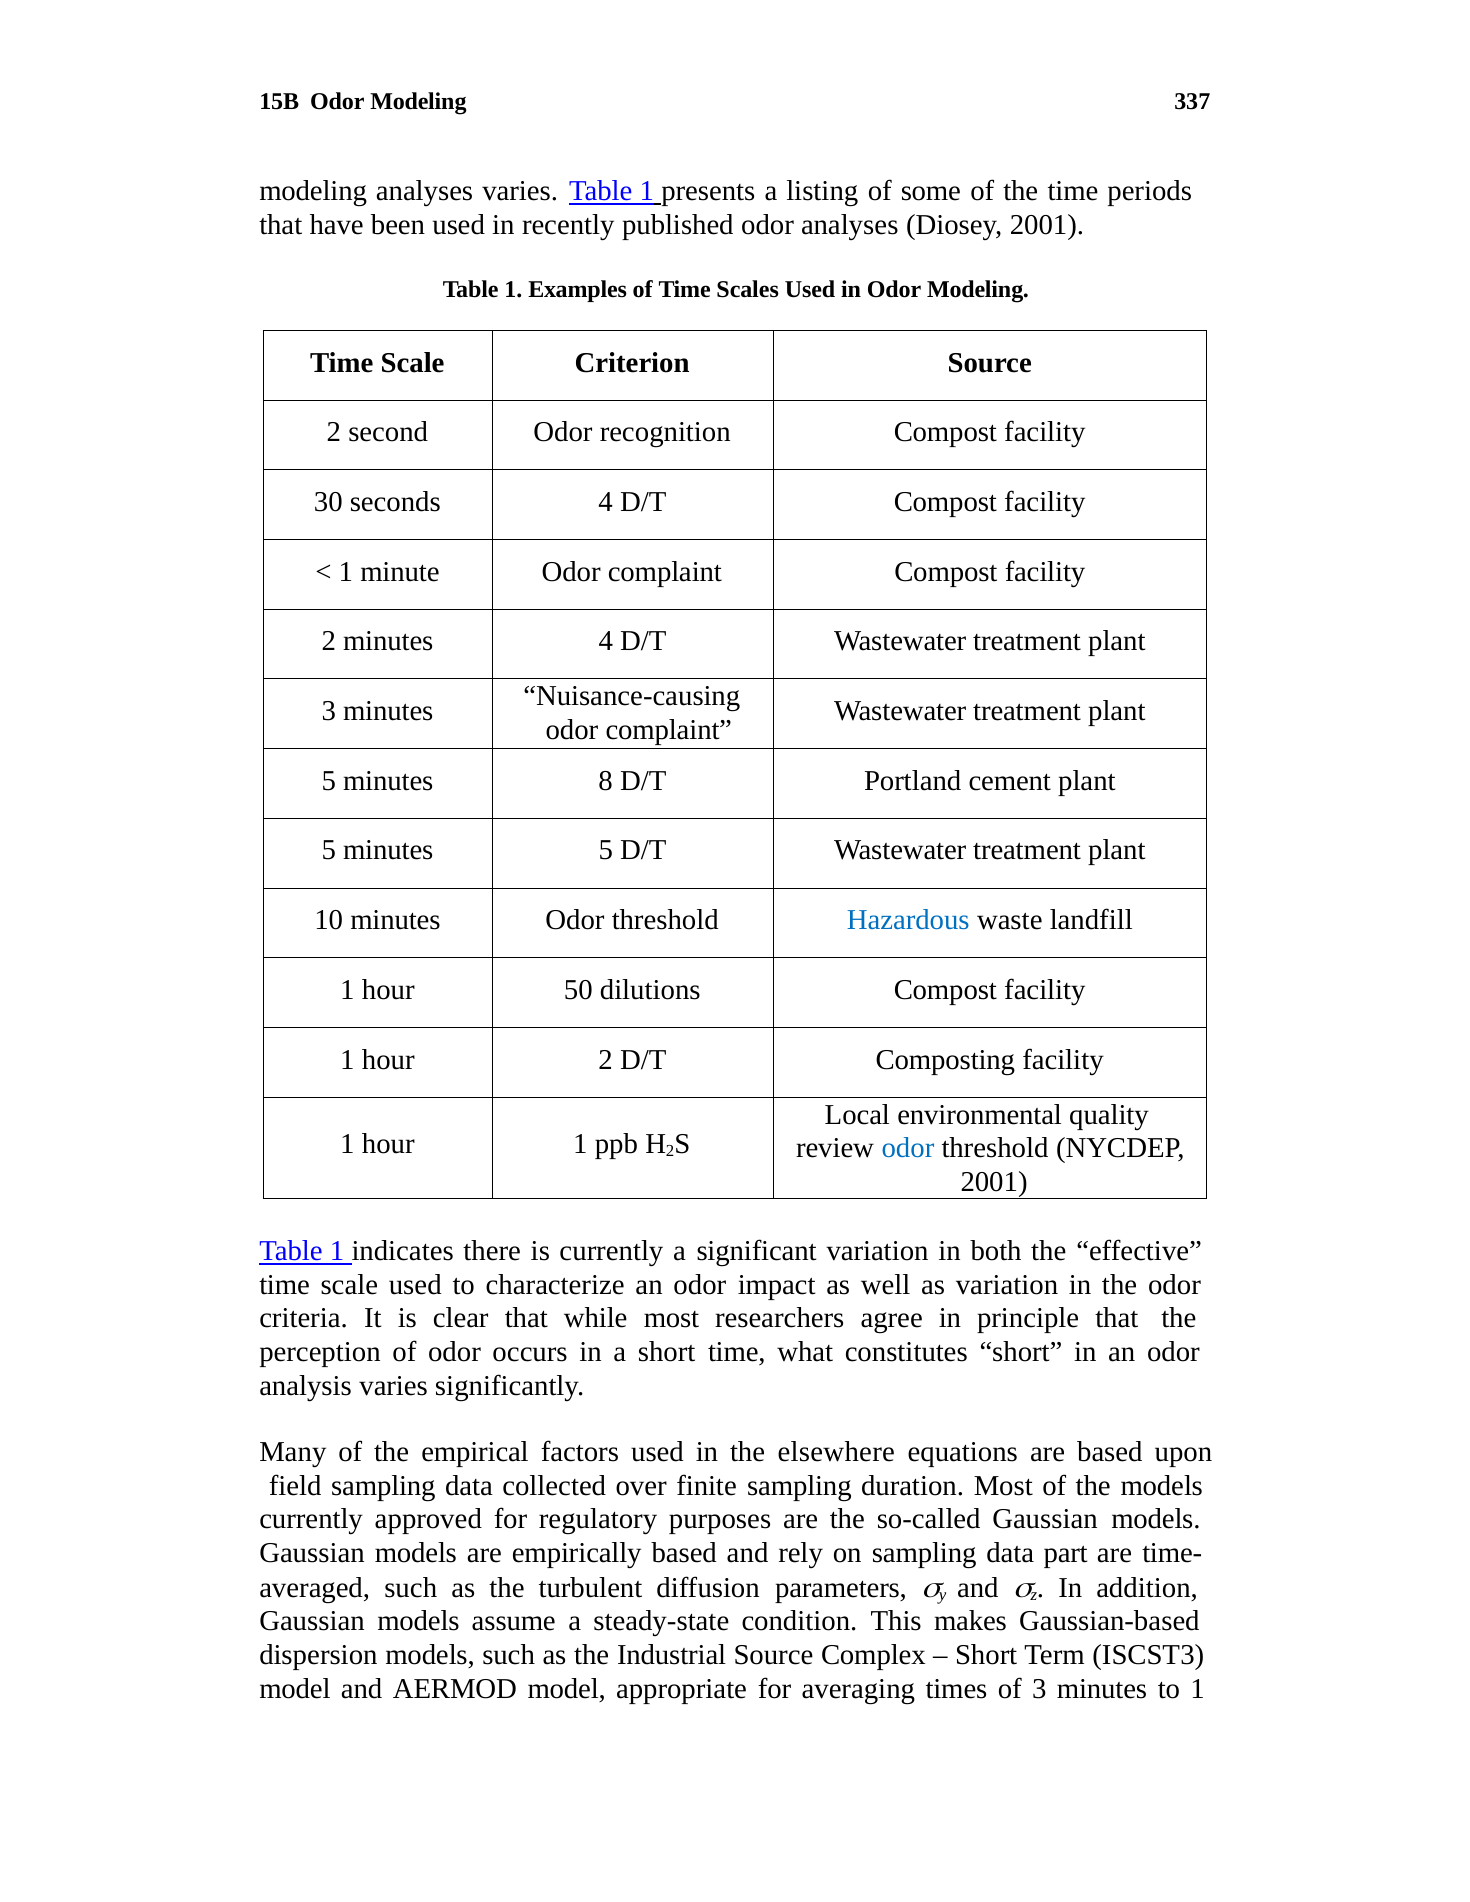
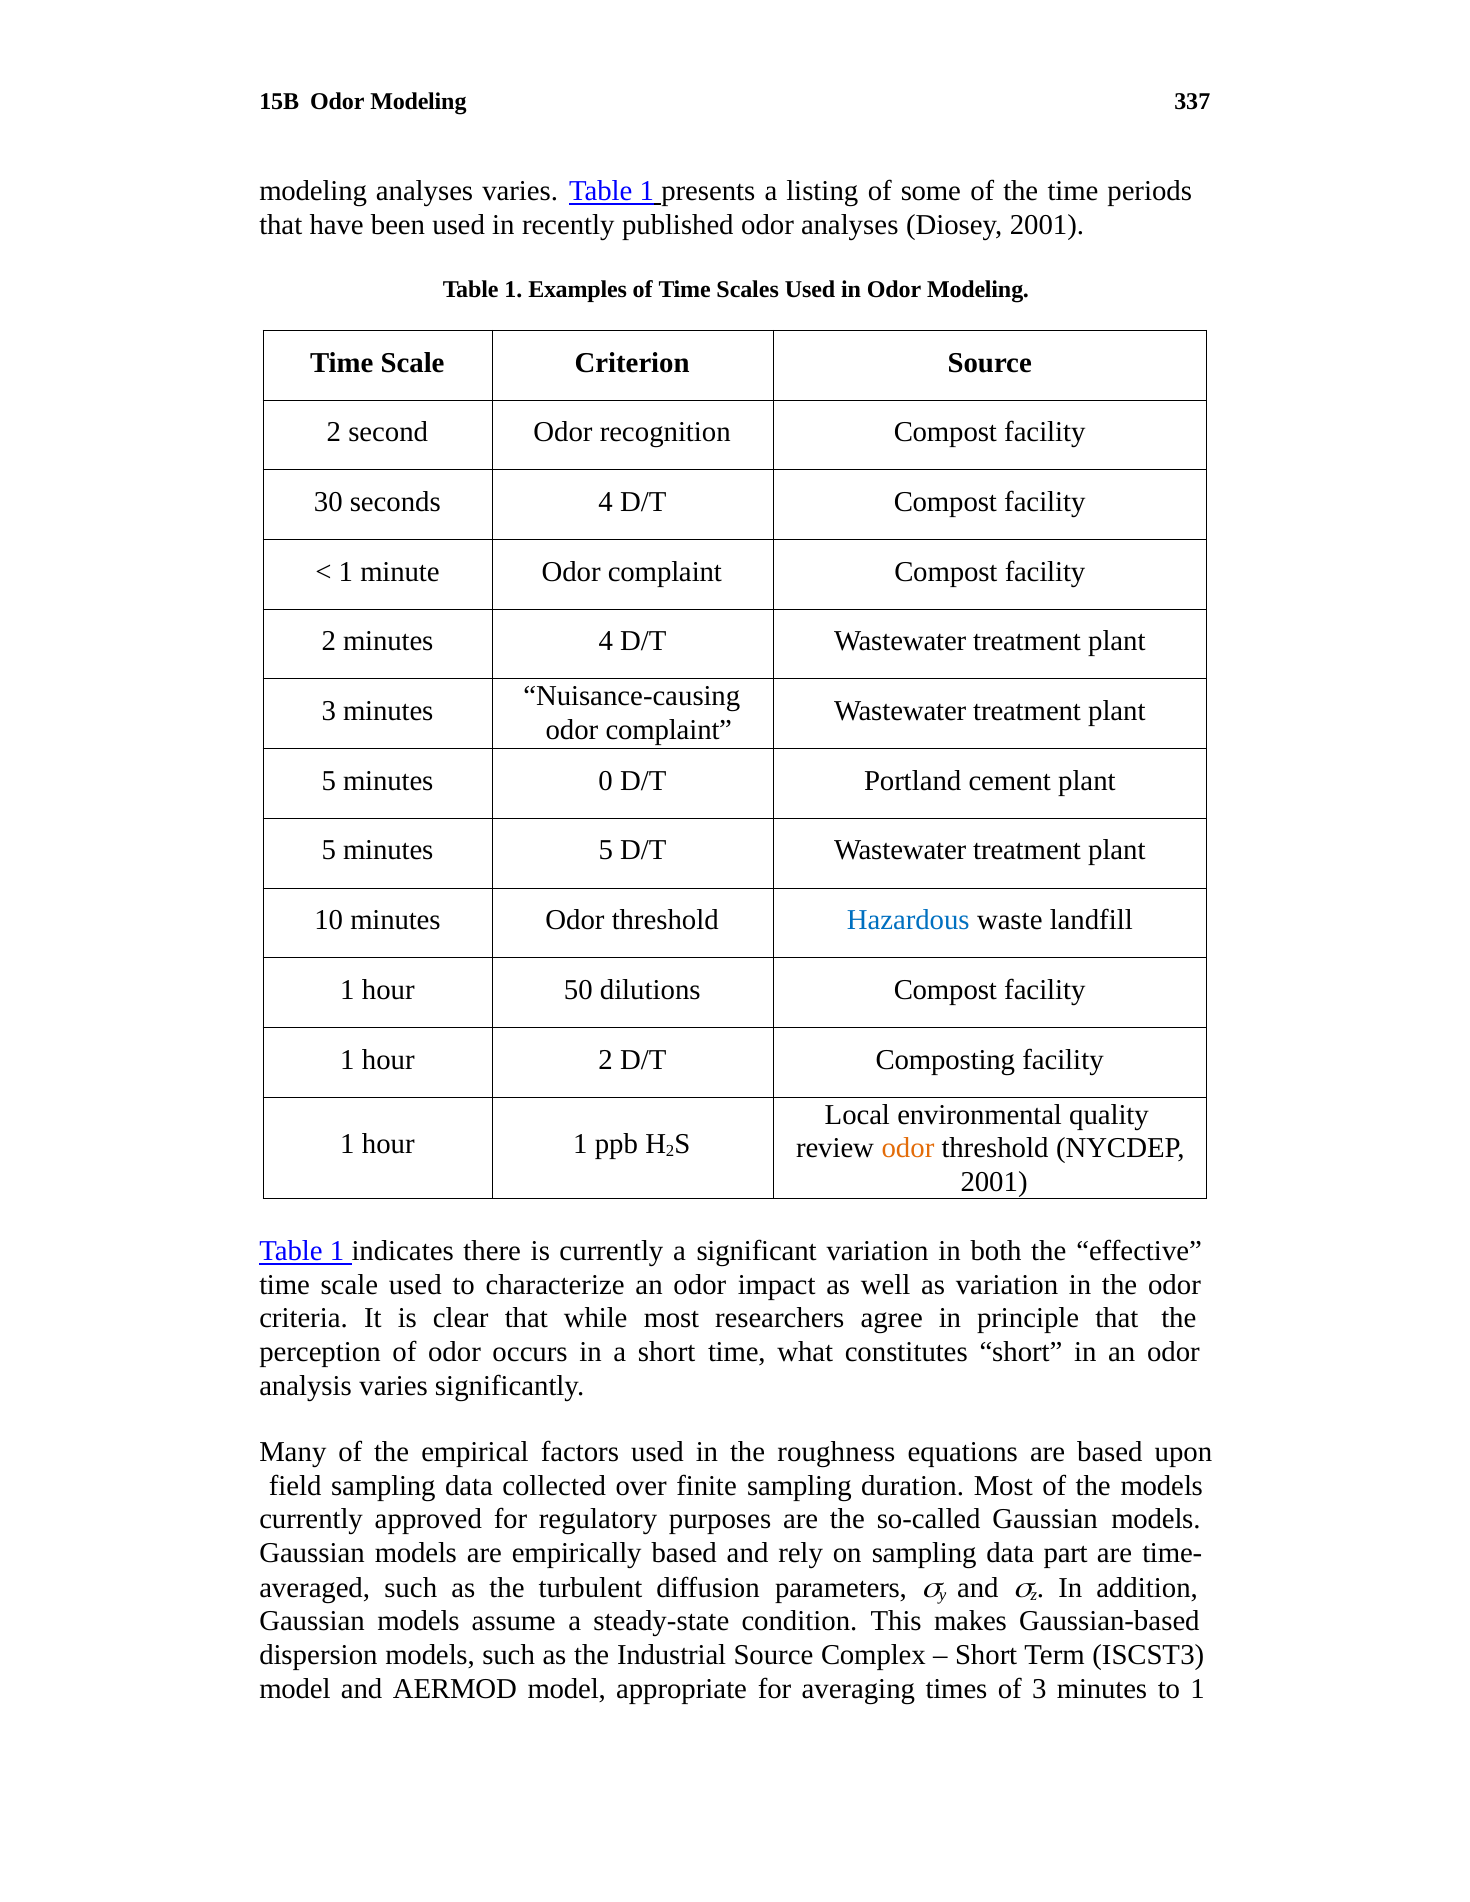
8: 8 -> 0
odor at (908, 1149) colour: blue -> orange
elsewhere: elsewhere -> roughness
